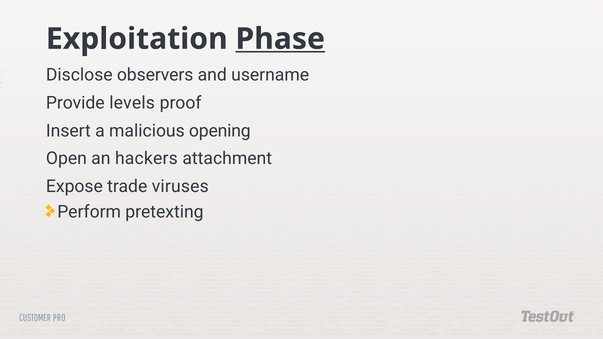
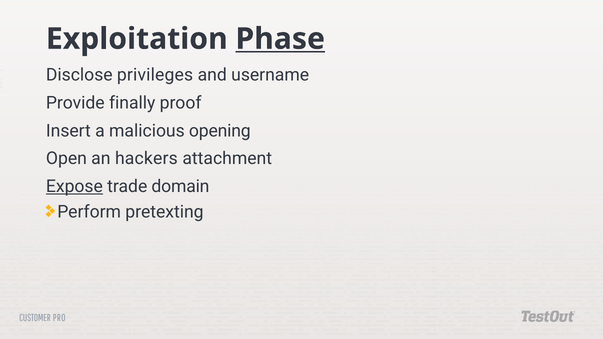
observers: observers -> privileges
levels: levels -> finally
Expose underline: none -> present
viruses: viruses -> domain
